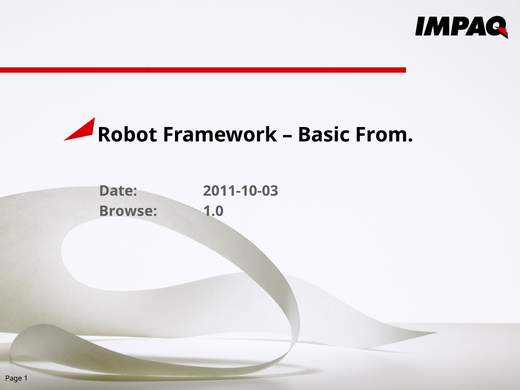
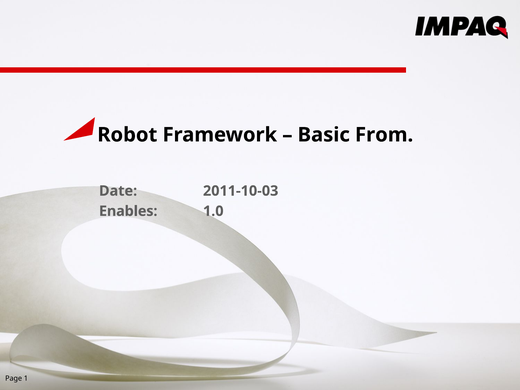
Browse: Browse -> Enables
